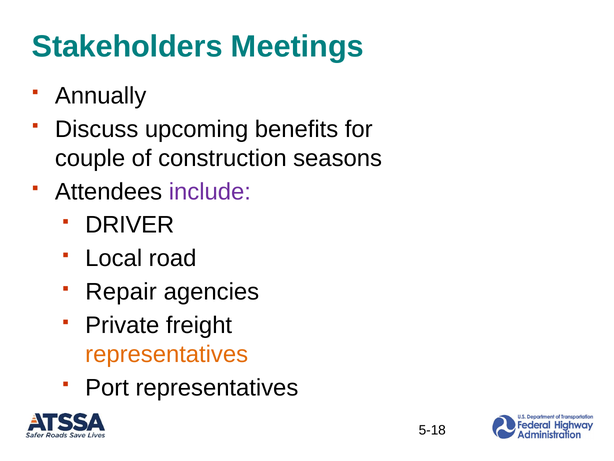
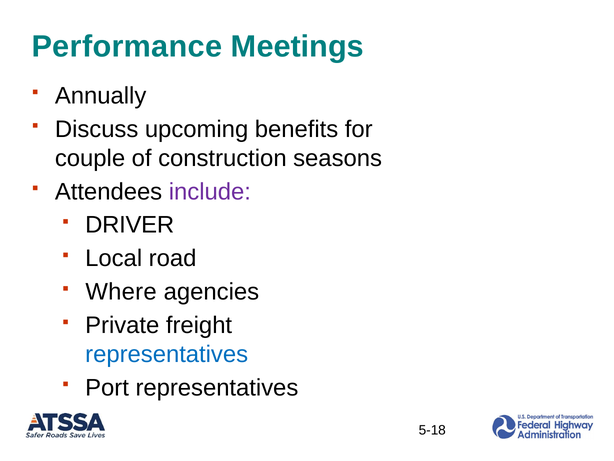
Stakeholders: Stakeholders -> Performance
Repair: Repair -> Where
representatives at (167, 354) colour: orange -> blue
